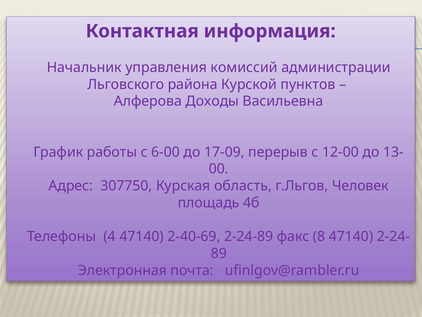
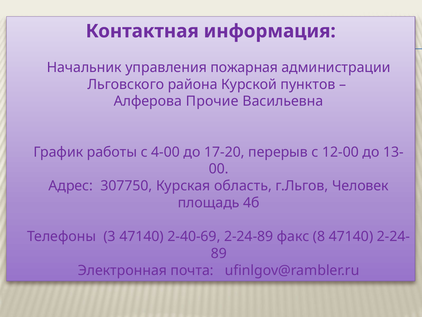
комиссий: комиссий -> пожарная
Доходы: Доходы -> Прочие
6-00: 6-00 -> 4-00
17-09: 17-09 -> 17-20
4: 4 -> 3
